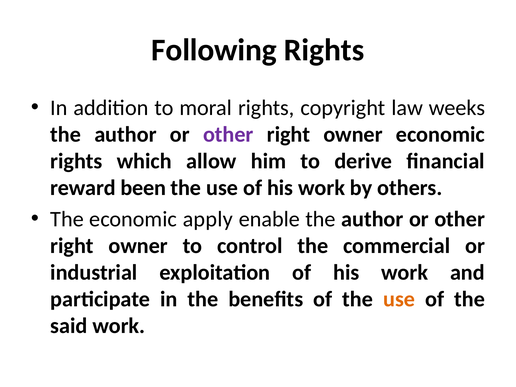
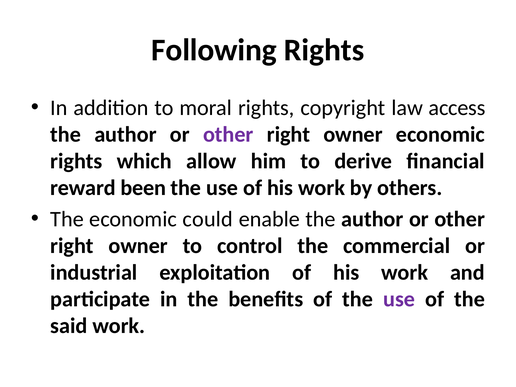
weeks: weeks -> access
apply: apply -> could
use at (399, 299) colour: orange -> purple
